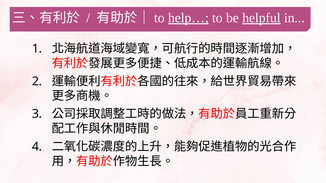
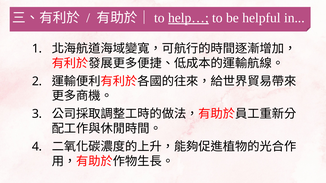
helpful underline: present -> none
